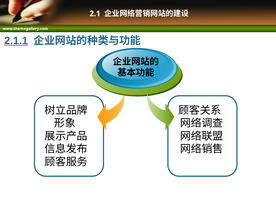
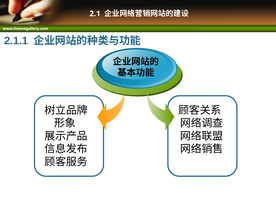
2.1.1 underline: present -> none
